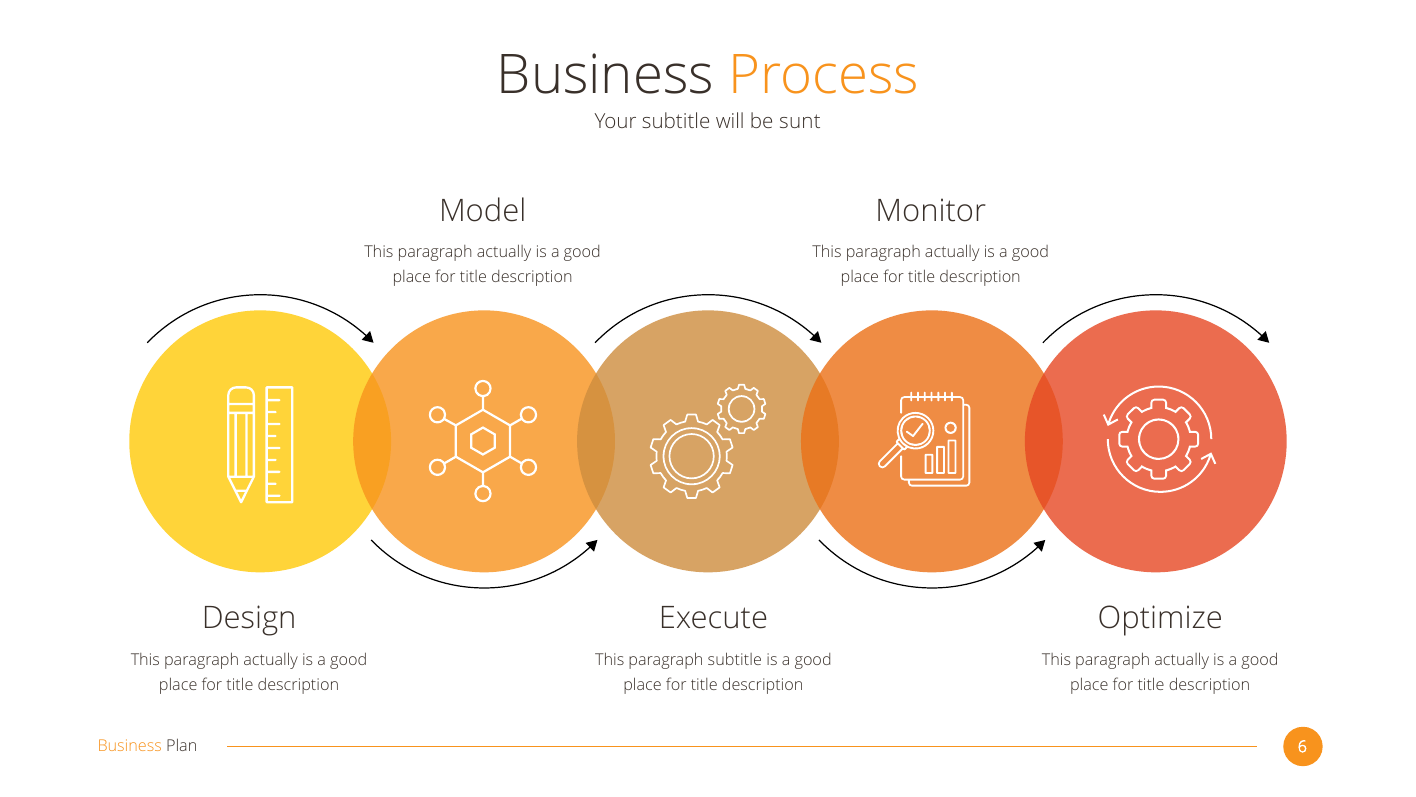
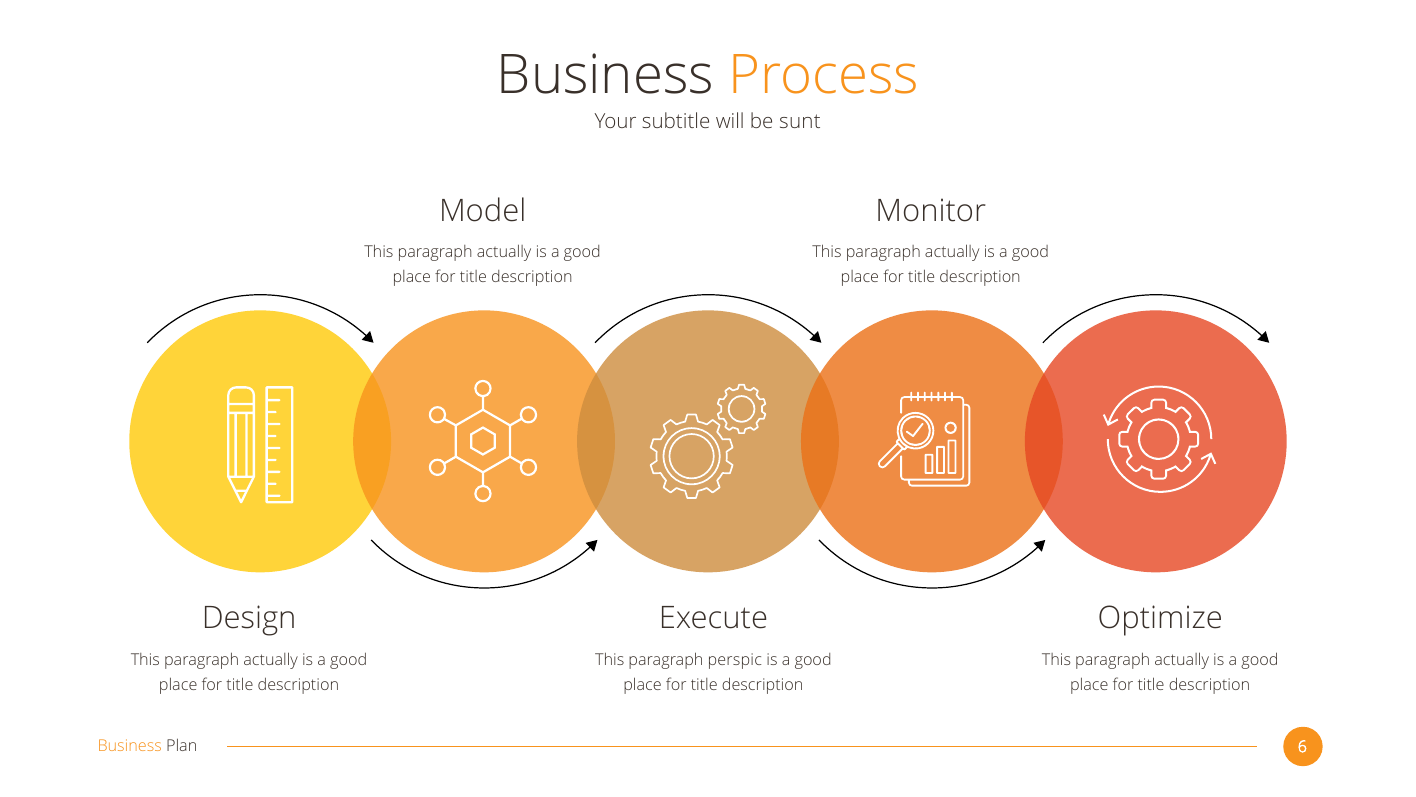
paragraph subtitle: subtitle -> perspic
